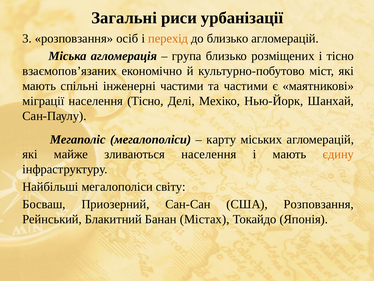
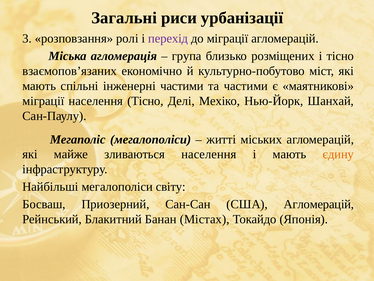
осіб: осіб -> ролі
перехід colour: orange -> purple
до близько: близько -> міграції
карту: карту -> житті
США Розповзання: Розповзання -> Агломерацій
